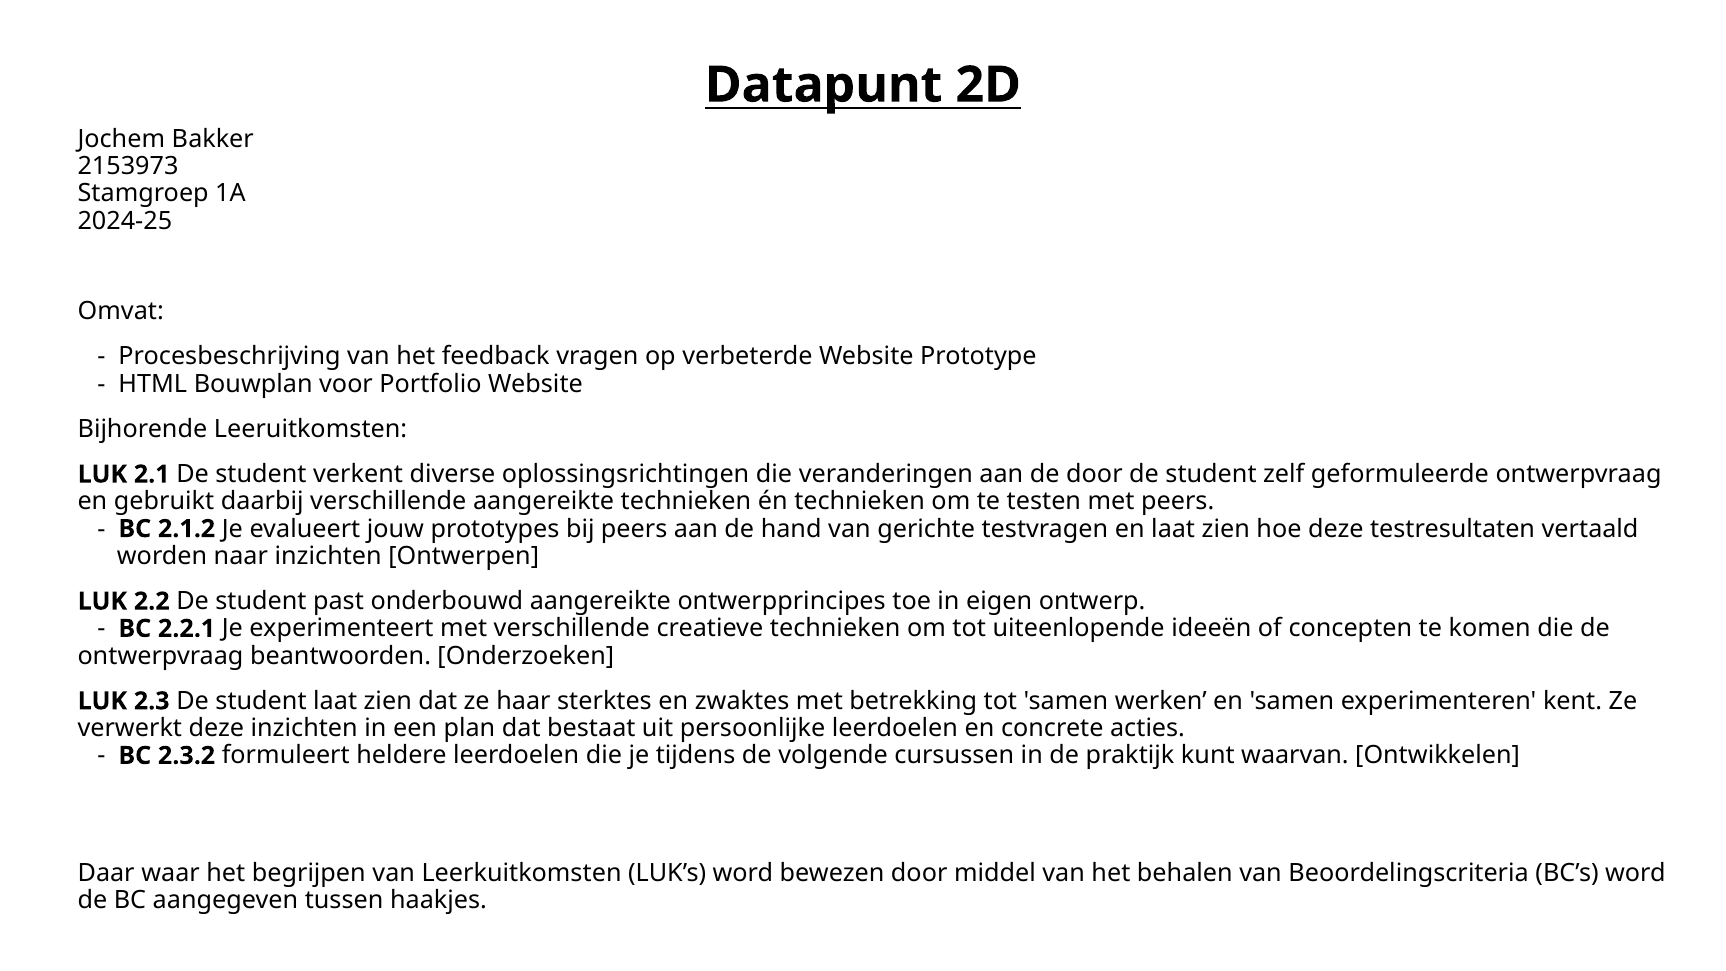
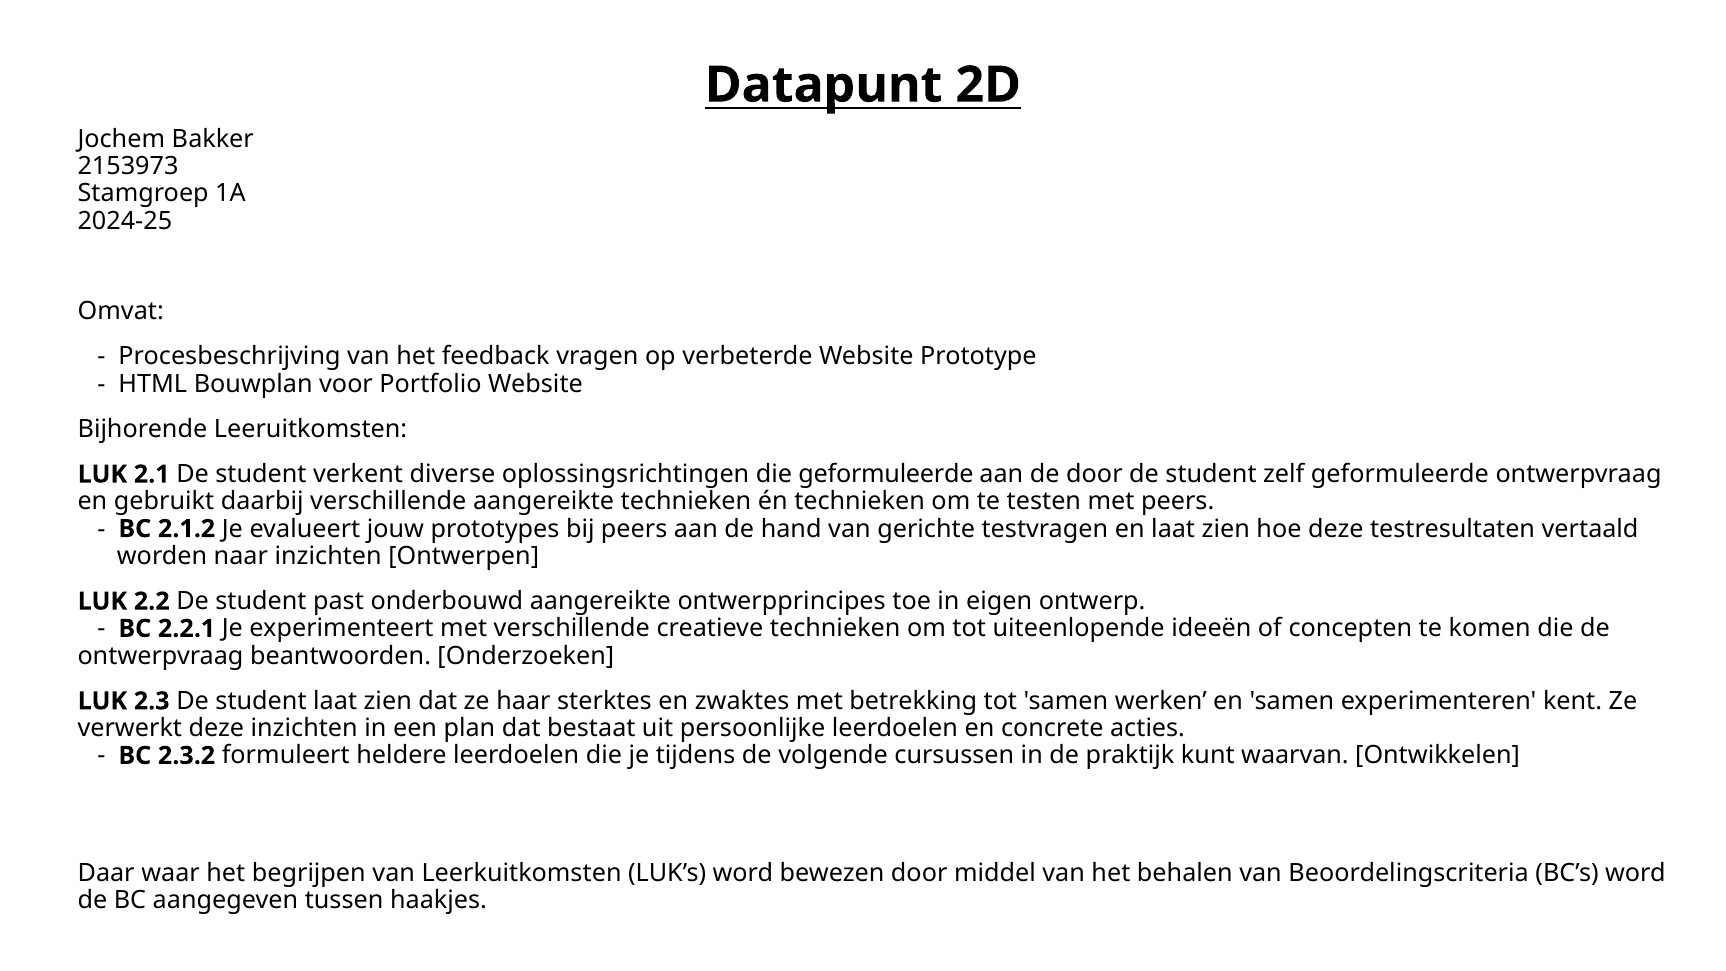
die veranderingen: veranderingen -> geformuleerde
